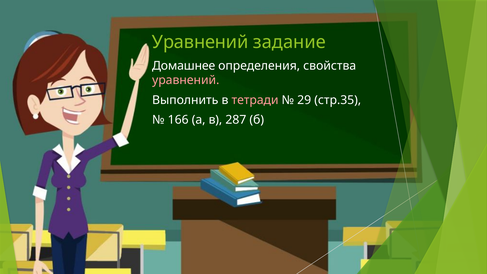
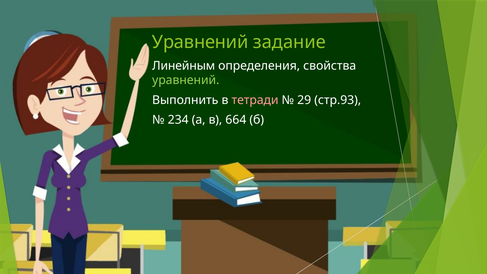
Домашнее: Домашнее -> Линейным
уравнений at (186, 80) colour: pink -> light green
стр.35: стр.35 -> стр.93
166: 166 -> 234
287: 287 -> 664
